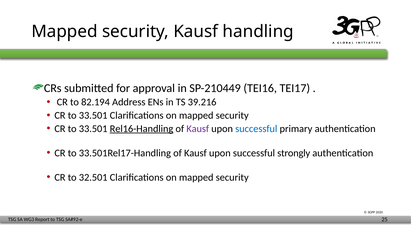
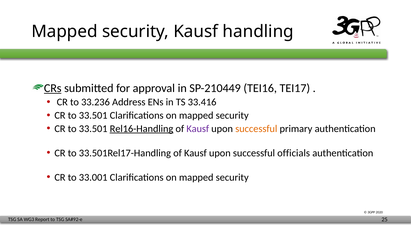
CRs underline: none -> present
82.194: 82.194 -> 33.236
39.216: 39.216 -> 33.416
successful at (256, 129) colour: blue -> orange
strongly: strongly -> officials
32.501: 32.501 -> 33.001
